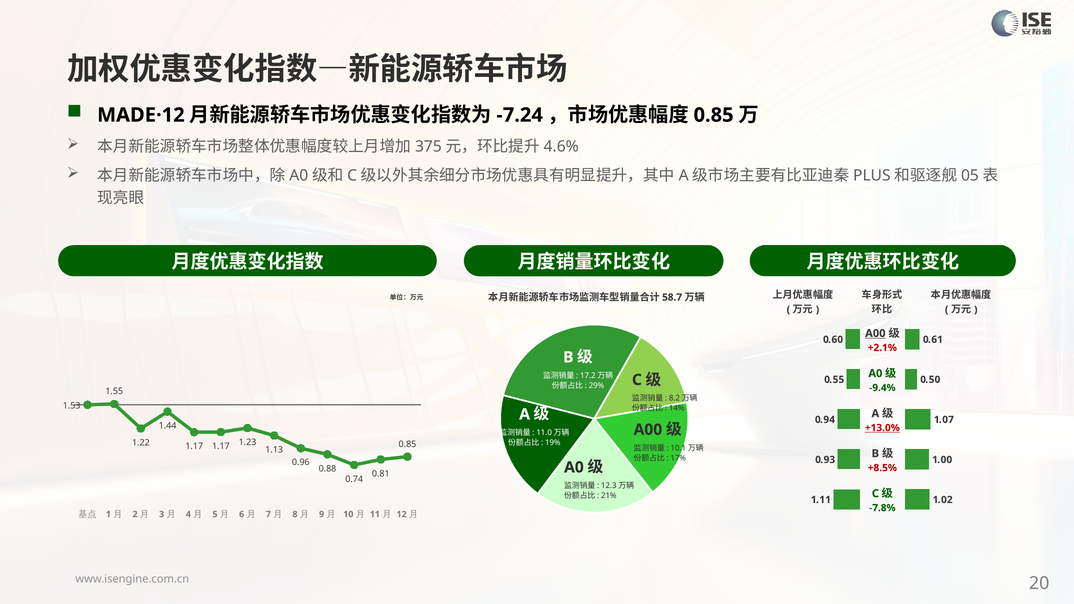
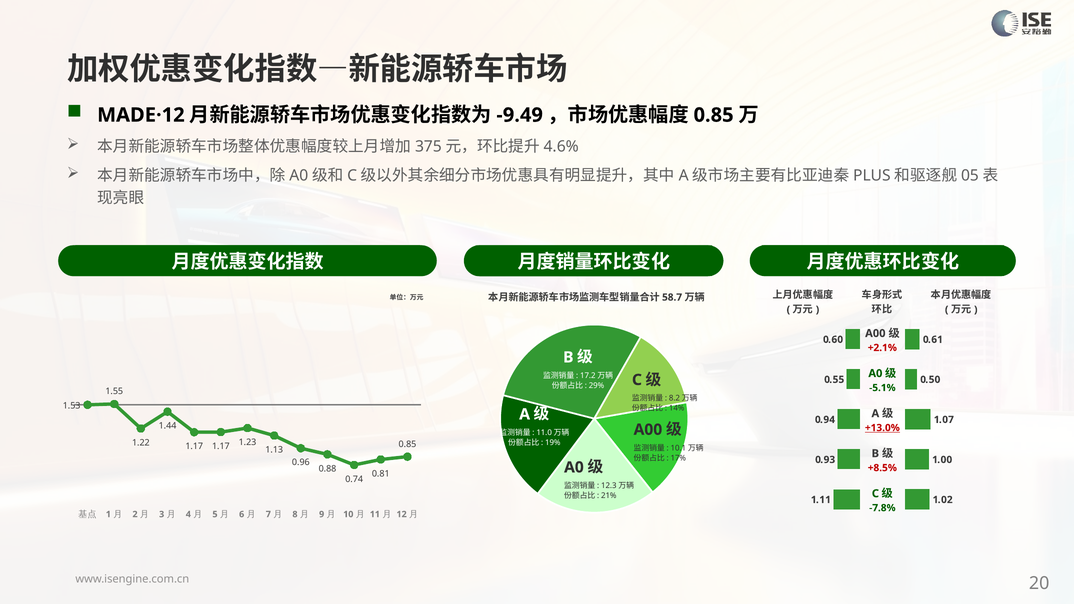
-7.24: -7.24 -> -9.49
A00 at (875, 333) underline: present -> none
-9.4%: -9.4% -> -5.1%
